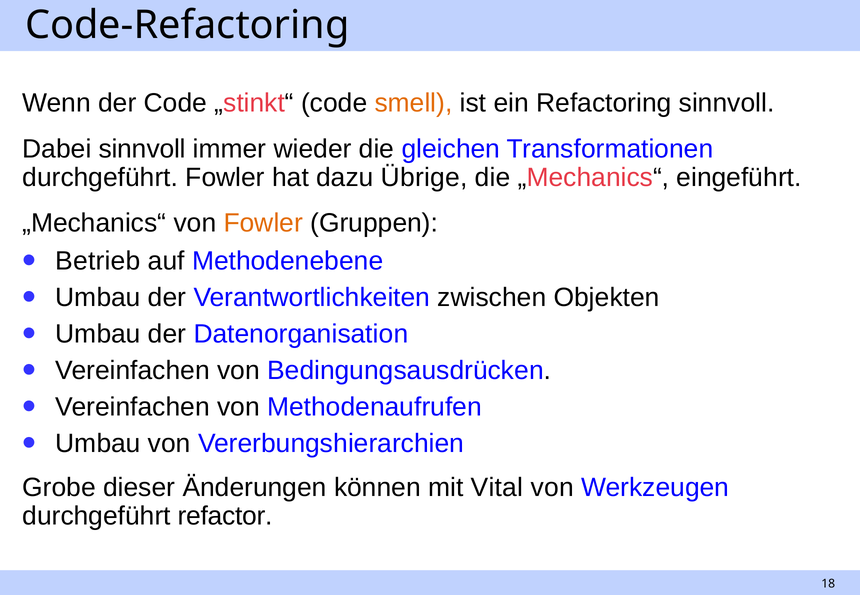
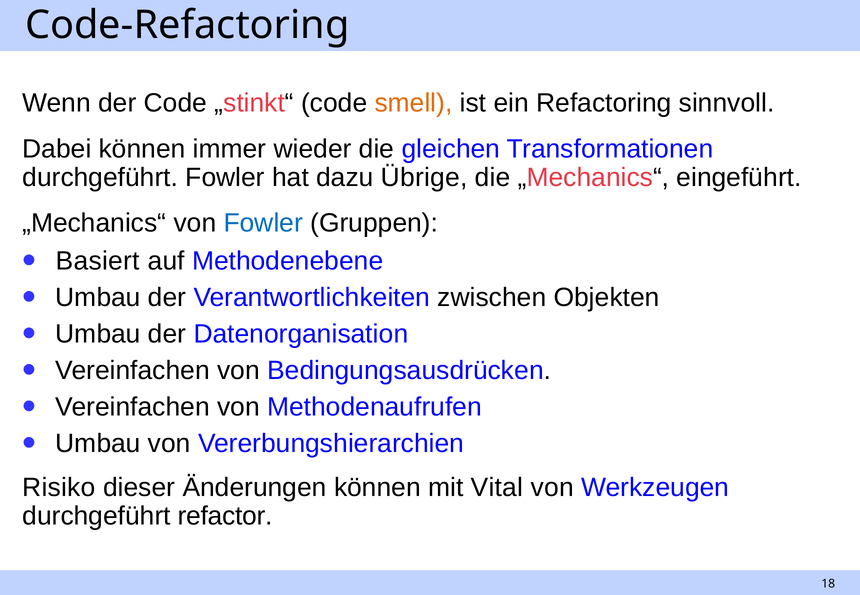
Dabei sinnvoll: sinnvoll -> können
Fowler at (263, 223) colour: orange -> blue
Betrieb: Betrieb -> Basiert
Grobe: Grobe -> Risiko
